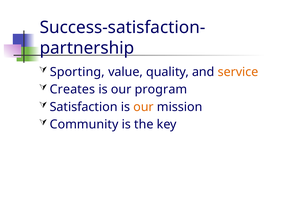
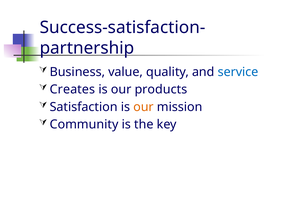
Sporting: Sporting -> Business
service colour: orange -> blue
program: program -> products
